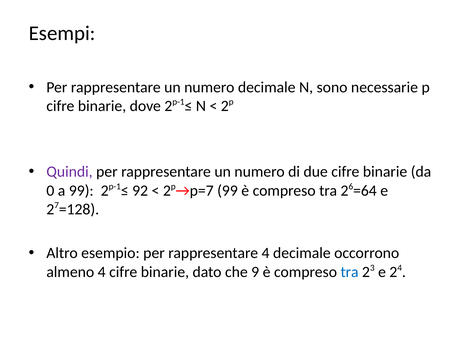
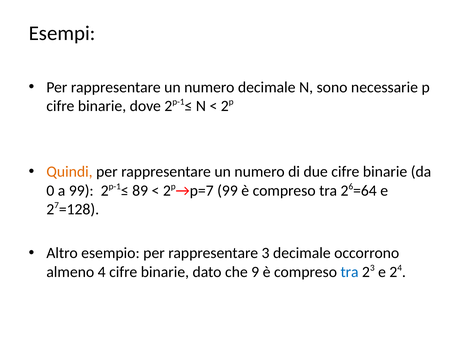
Quindi colour: purple -> orange
92: 92 -> 89
rappresentare 4: 4 -> 3
